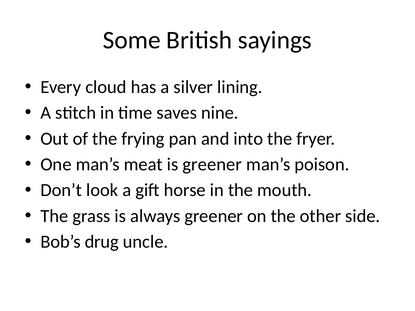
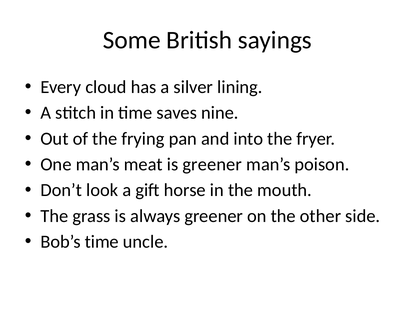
Bob’s drug: drug -> time
